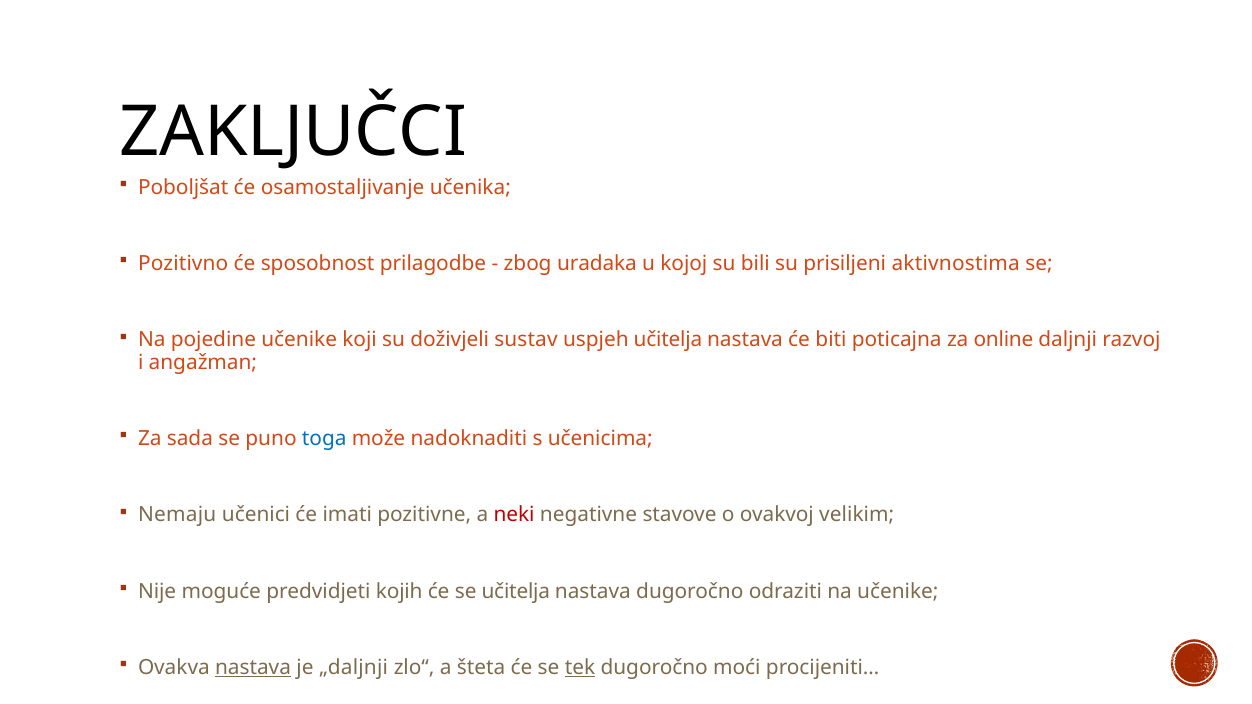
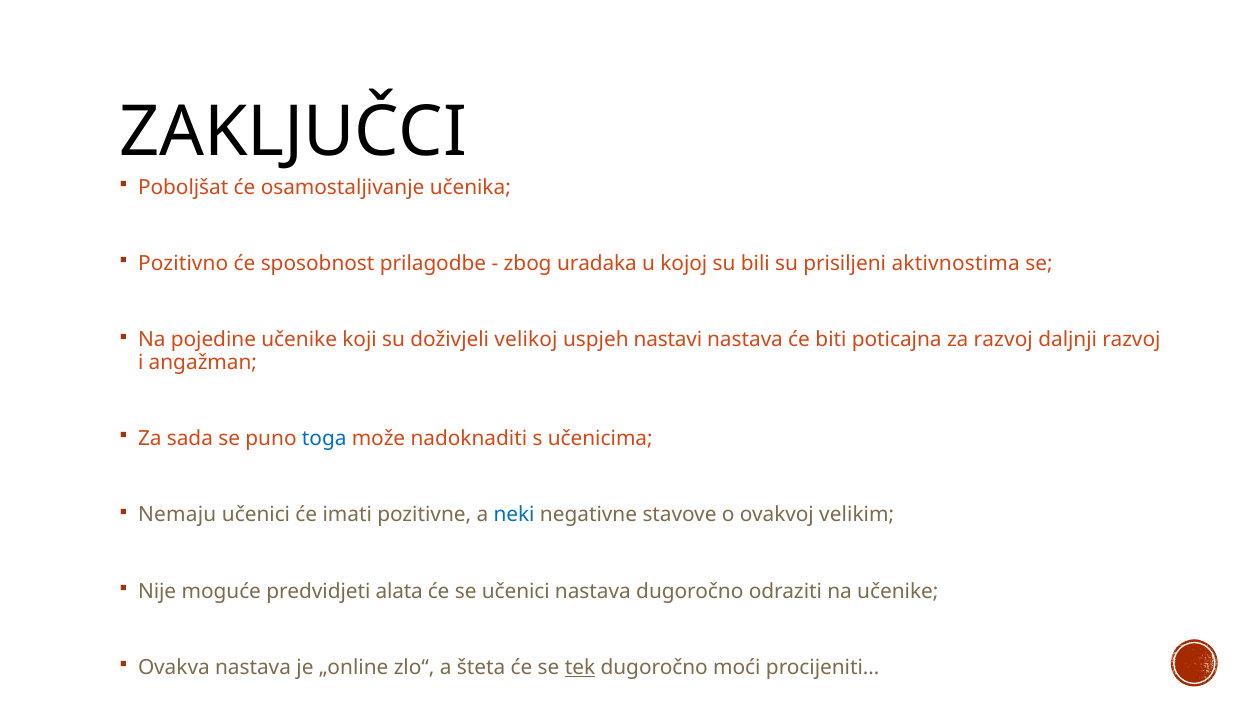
sustav: sustav -> velikoj
uspjeh učitelja: učitelja -> nastavi
za online: online -> razvoj
neki colour: red -> blue
kojih: kojih -> alata
se učitelja: učitelja -> učenici
nastava at (253, 668) underline: present -> none
„daljnji: „daljnji -> „online
